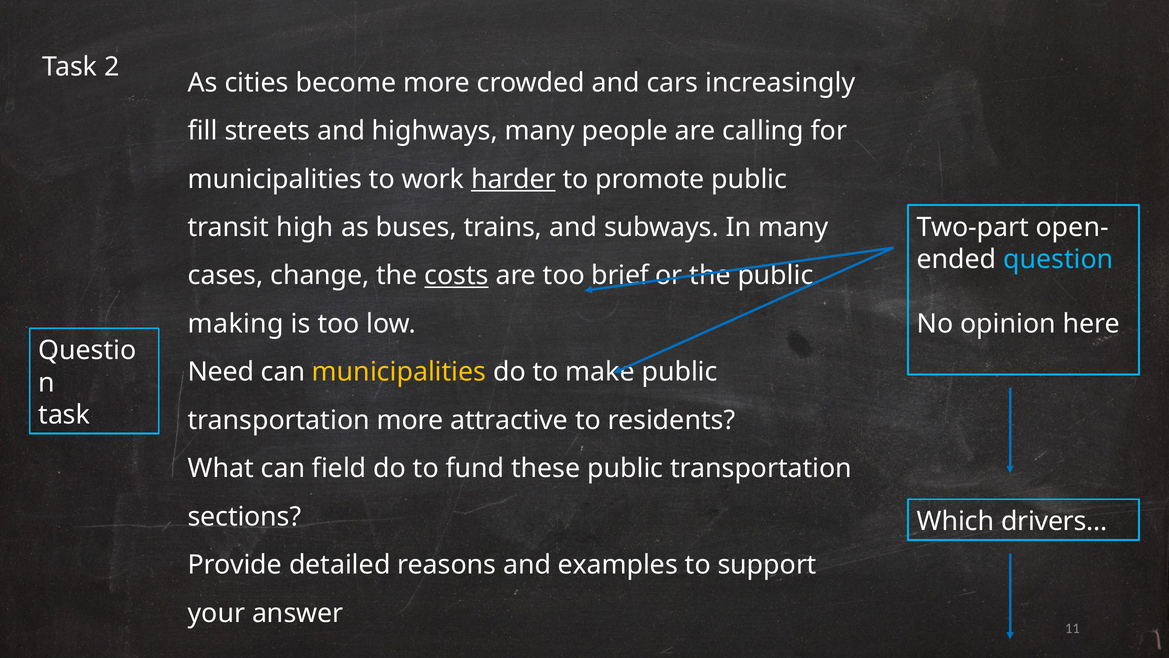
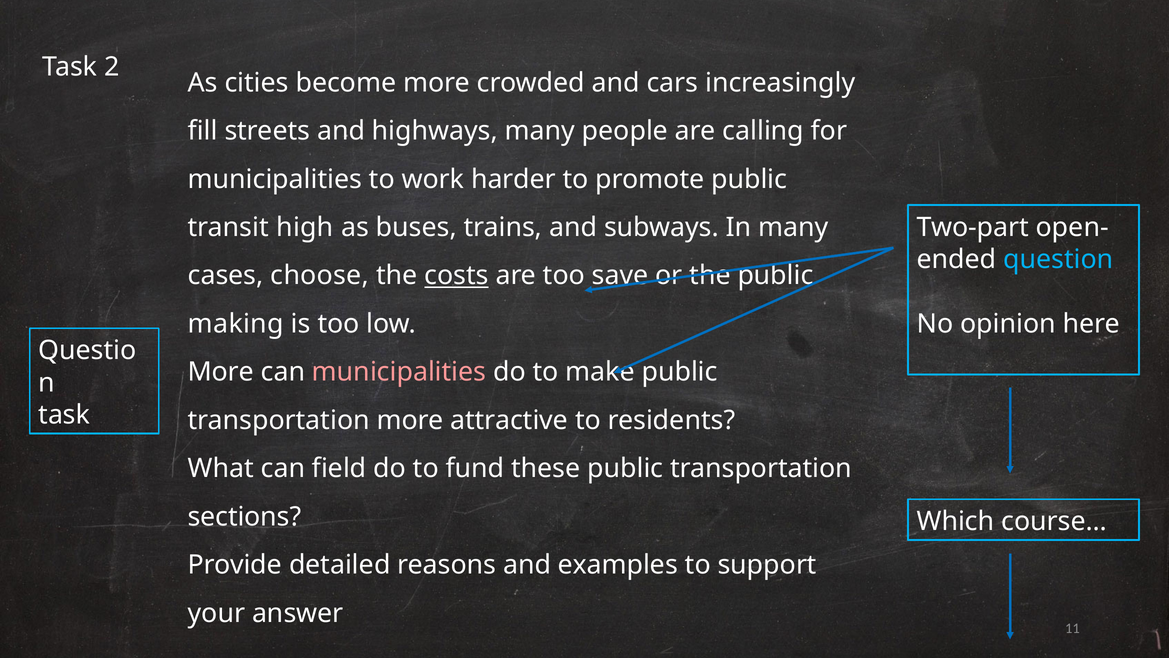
harder underline: present -> none
change: change -> choose
brief: brief -> save
Need at (221, 372): Need -> More
municipalities at (399, 372) colour: yellow -> pink
drivers…: drivers… -> course…
